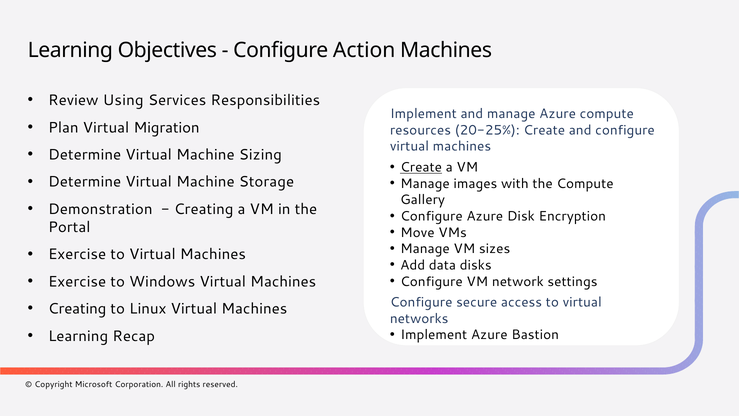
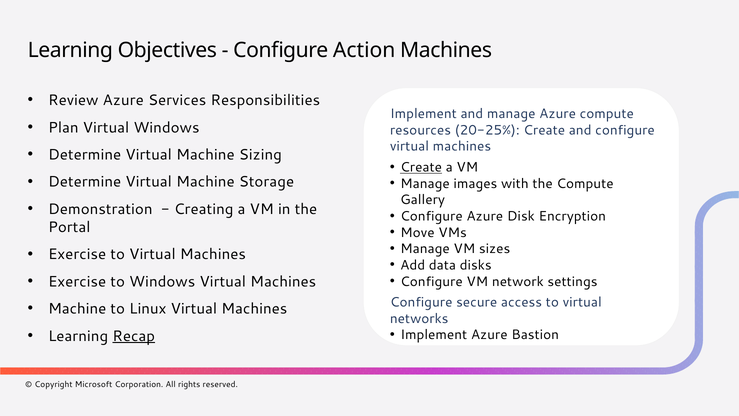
Review Using: Using -> Azure
Virtual Migration: Migration -> Windows
Creating at (77, 309): Creating -> Machine
Recap underline: none -> present
